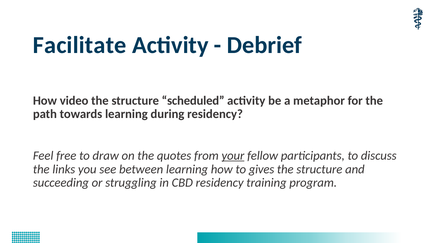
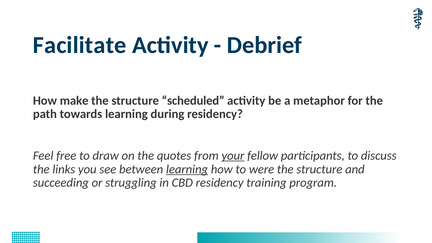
video: video -> make
learning at (187, 169) underline: none -> present
gives: gives -> were
